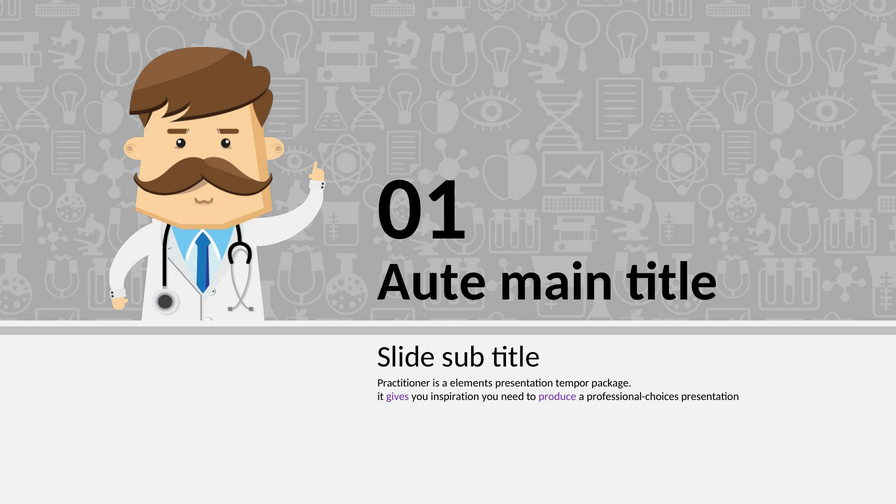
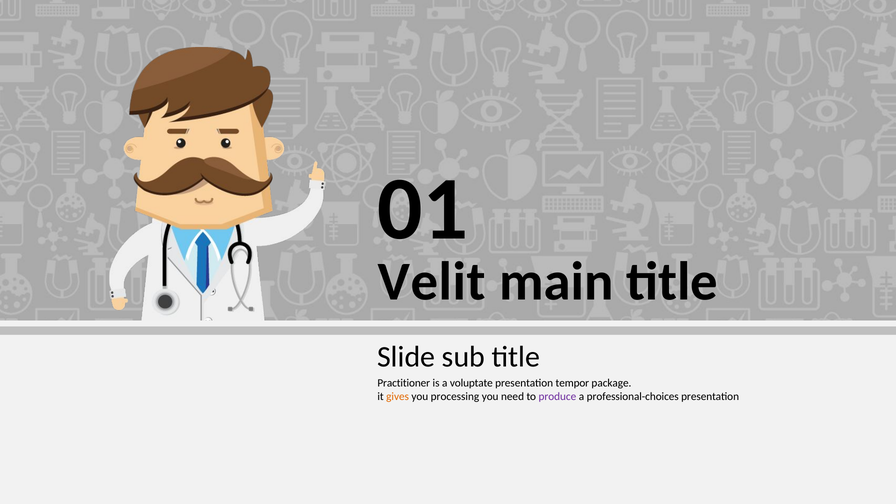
Aute: Aute -> Velit
elements: elements -> voluptate
gives colour: purple -> orange
inspiration: inspiration -> processing
